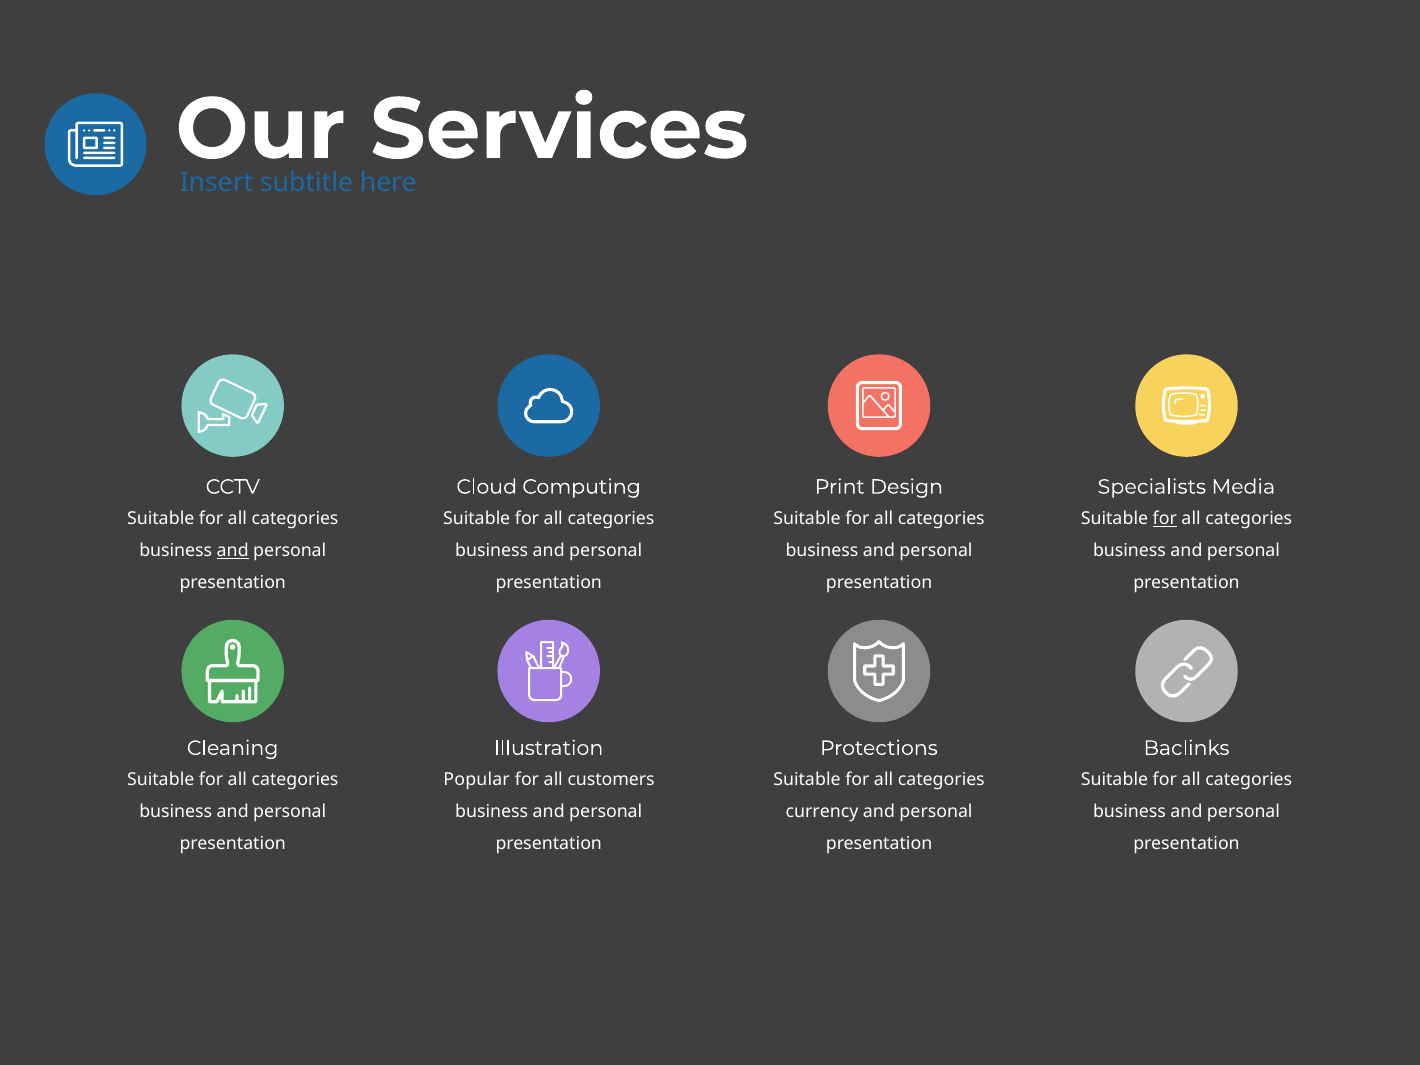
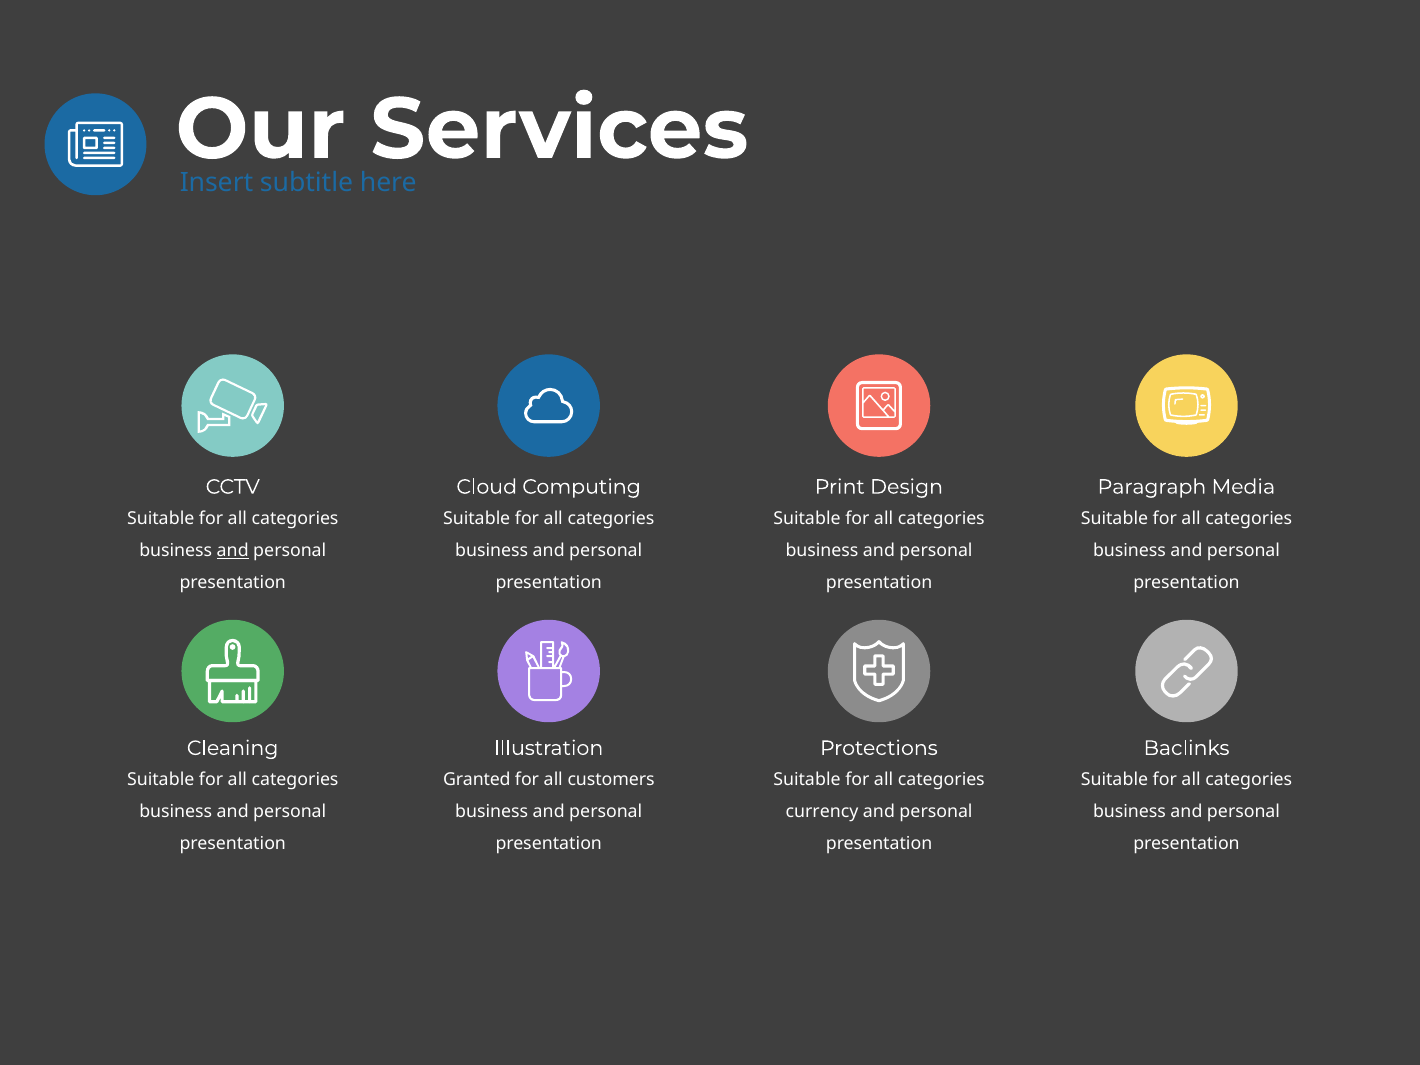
Specialists: Specialists -> Paragraph
for at (1165, 519) underline: present -> none
Popular: Popular -> Granted
